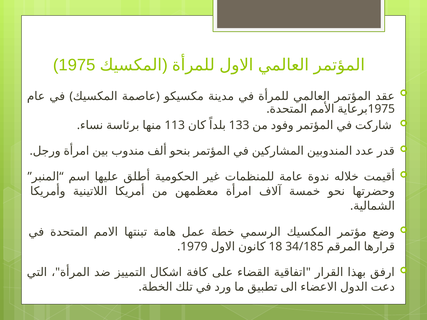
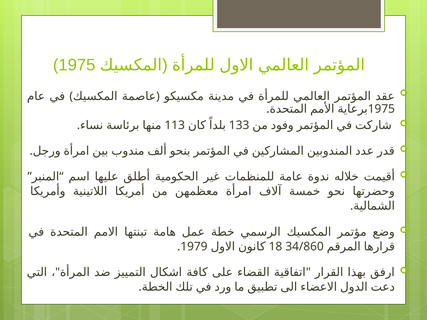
34/185: 34/185 -> 34/860
